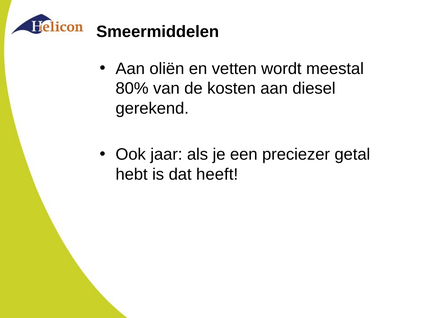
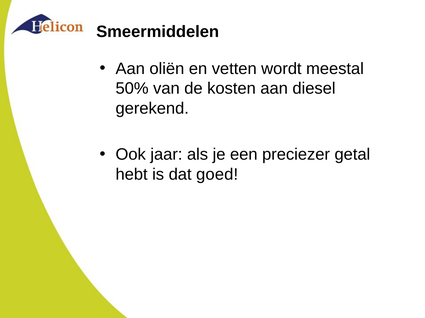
80%: 80% -> 50%
heeft: heeft -> goed
